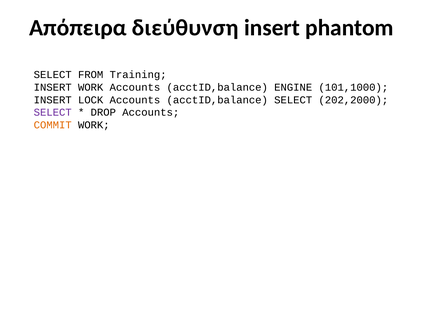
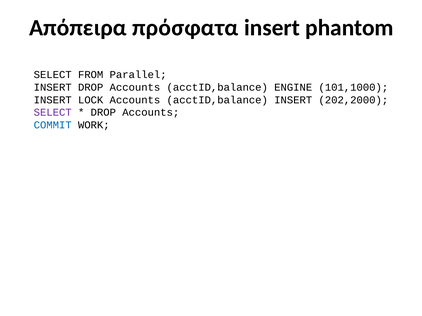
διεύθυνση: διεύθυνση -> πρόσφατα
Training: Training -> Parallel
INSERT WORK: WORK -> DROP
acctID,balance SELECT: SELECT -> INSERT
COMMIT colour: orange -> blue
